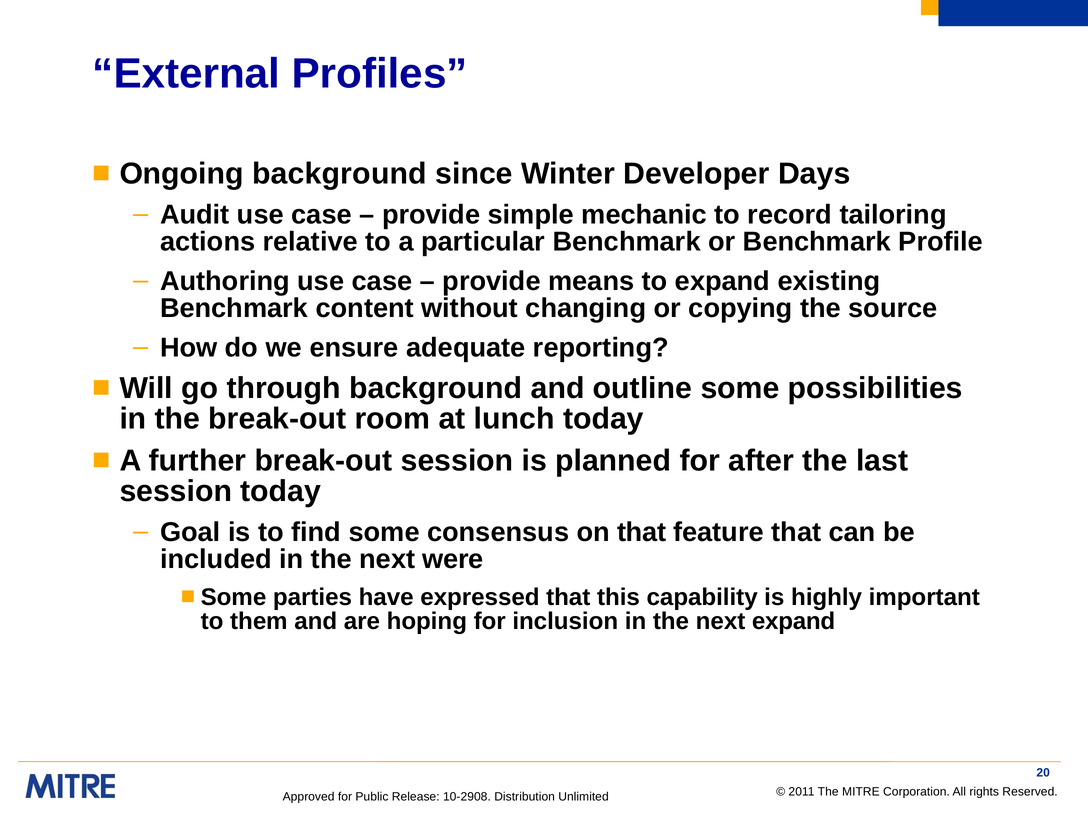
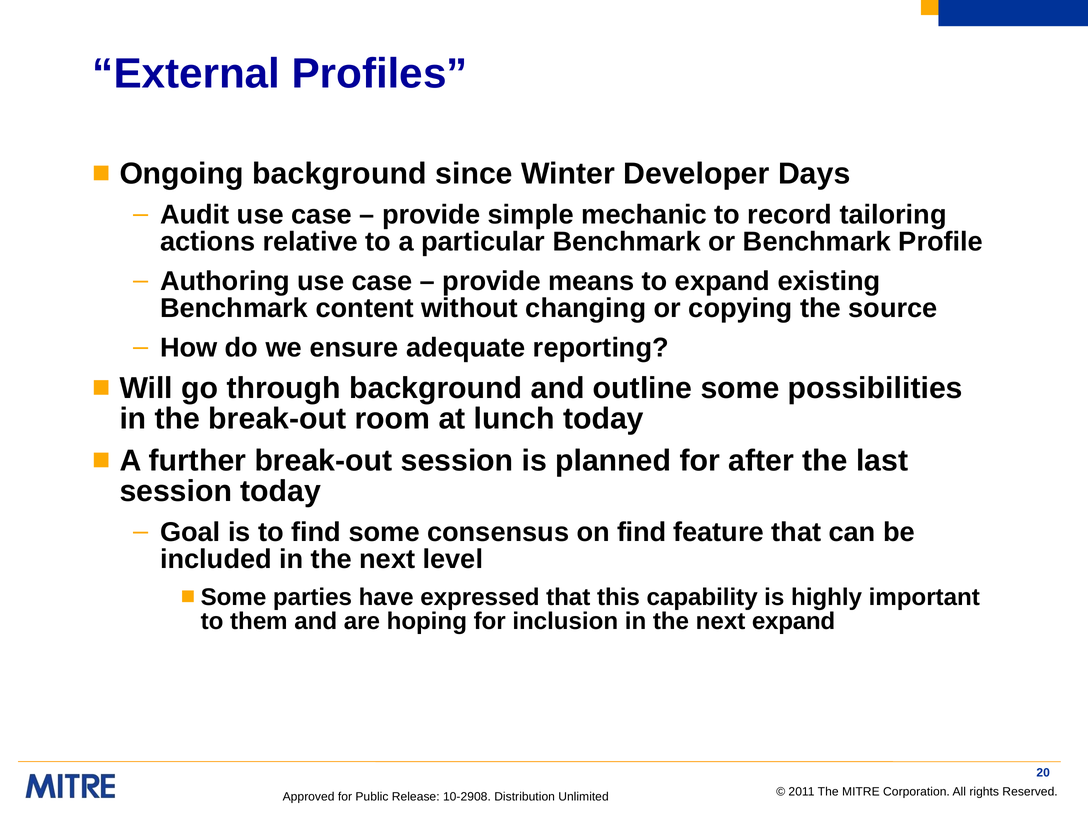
on that: that -> find
were: were -> level
